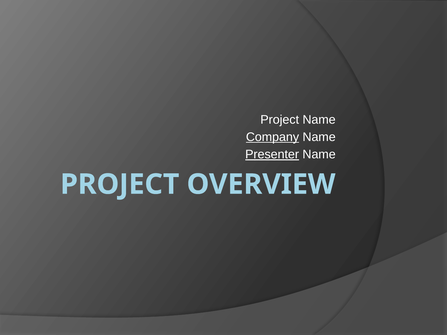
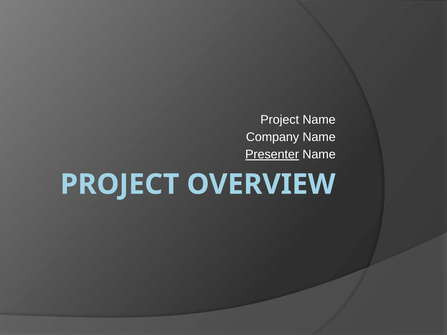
Company underline: present -> none
